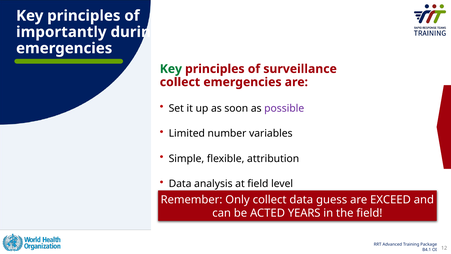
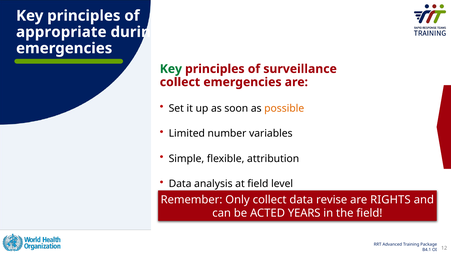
importantly: importantly -> appropriate
possible colour: purple -> orange
guess: guess -> revise
EXCEED: EXCEED -> RIGHTS
